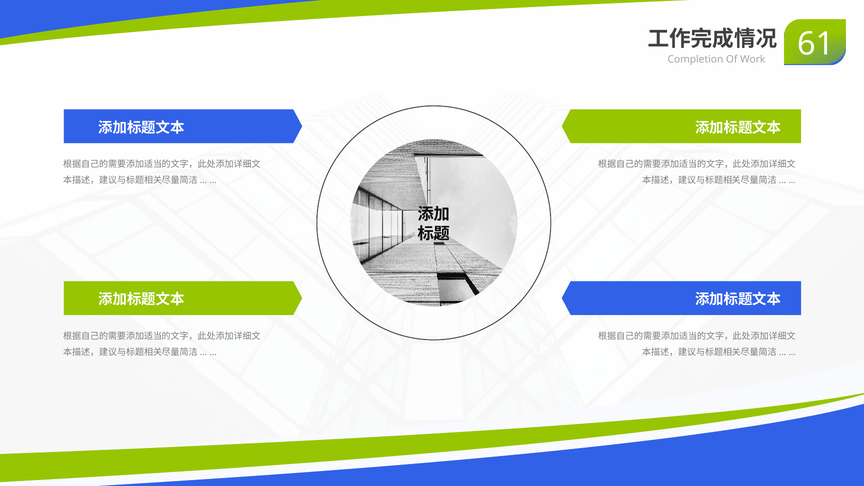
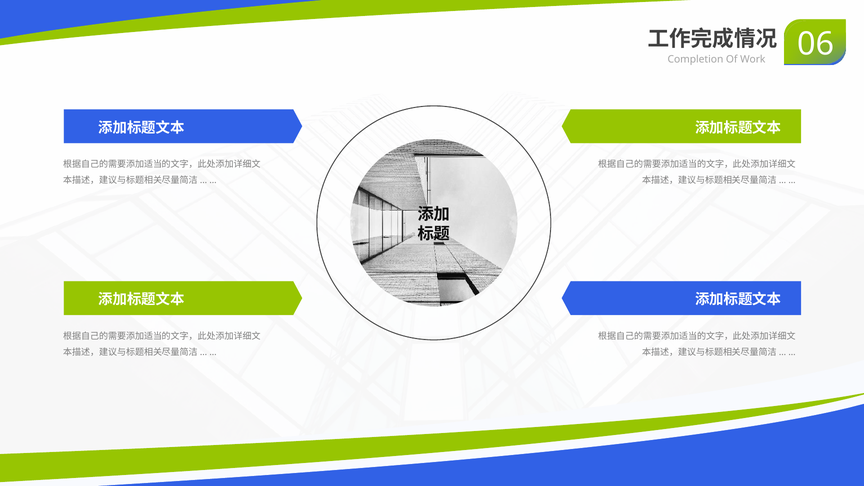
61: 61 -> 06
